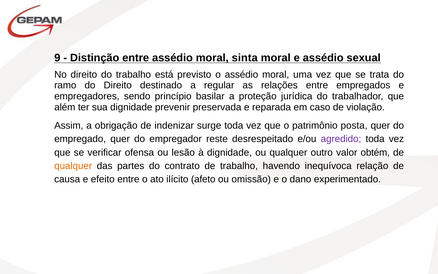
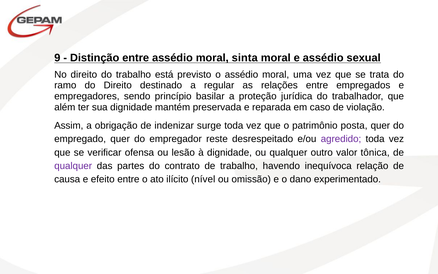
prevenir: prevenir -> mantém
obtém: obtém -> tônica
qualquer at (73, 166) colour: orange -> purple
afeto: afeto -> nível
